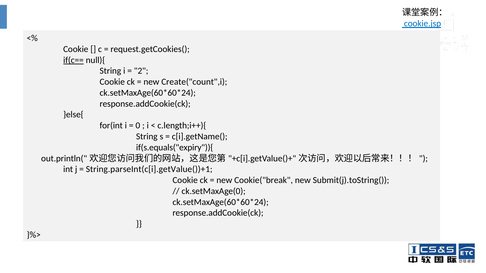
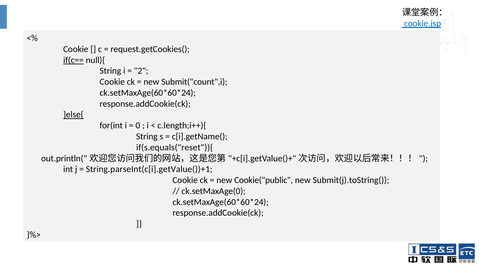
Create("count",i: Create("count",i -> Submit("count",i
}else{ underline: none -> present
if(s.equals("expiry")){: if(s.equals("expiry")){ -> if(s.equals("reset")){
Cookie("break: Cookie("break -> Cookie("public
